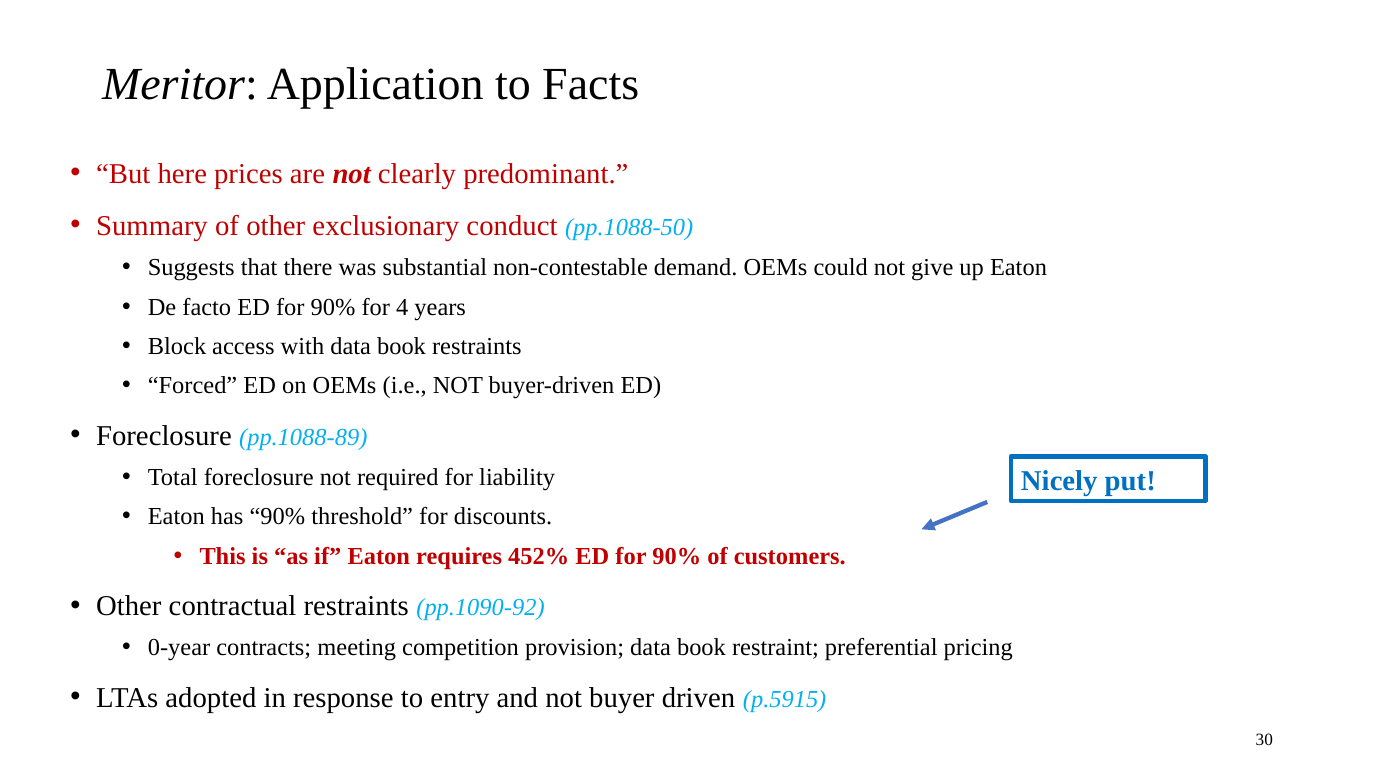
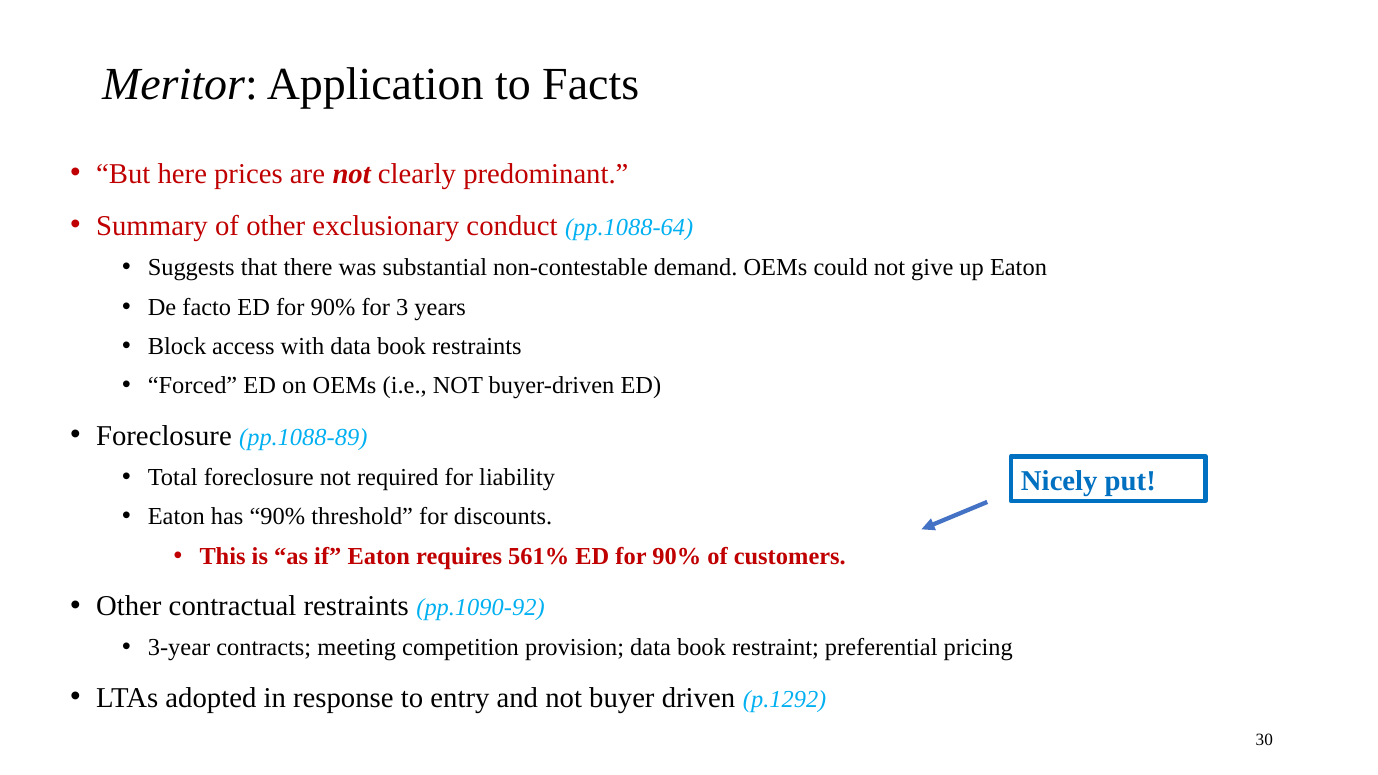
pp.1088-50: pp.1088-50 -> pp.1088-64
4: 4 -> 3
452%: 452% -> 561%
0-year: 0-year -> 3-year
p.5915: p.5915 -> p.1292
